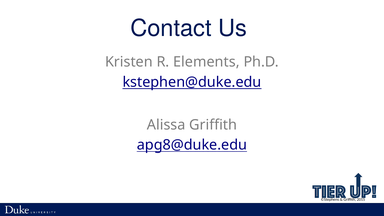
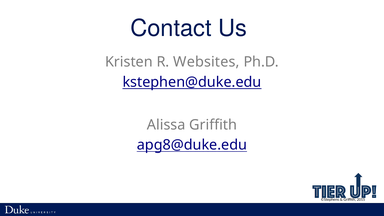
Elements: Elements -> Websites
